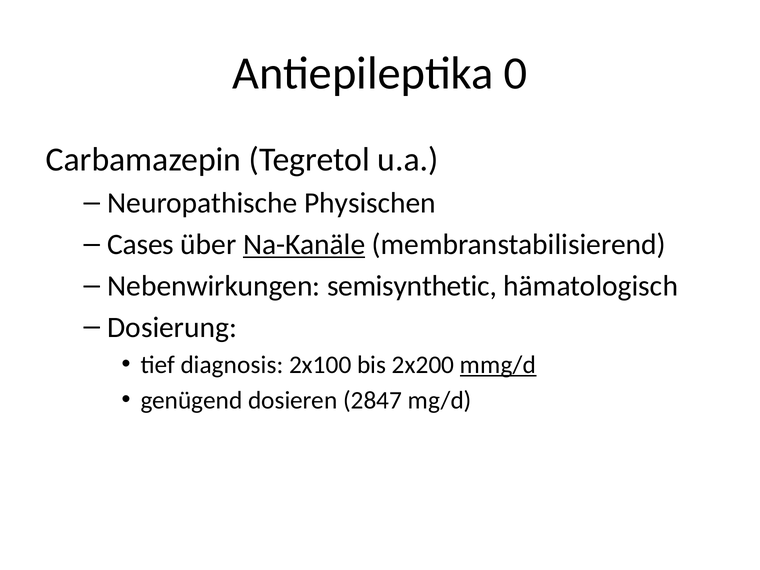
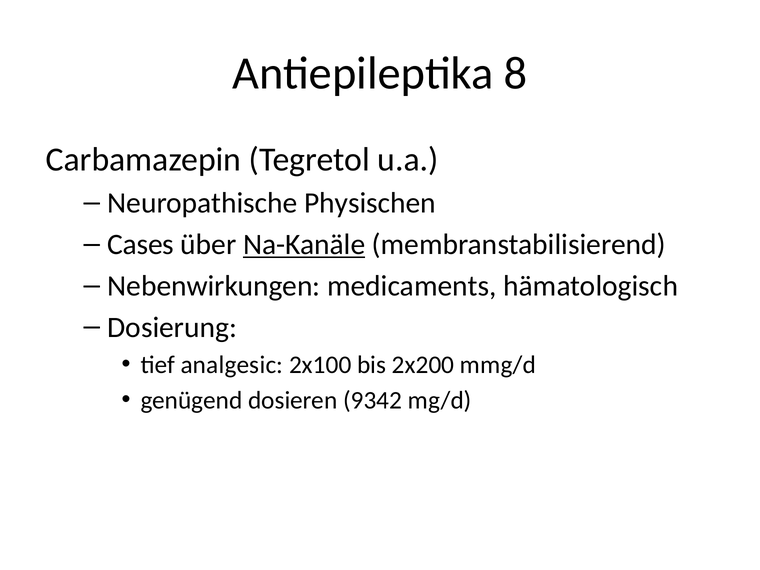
0: 0 -> 8
semisynthetic: semisynthetic -> medicaments
diagnosis: diagnosis -> analgesic
mmg/d underline: present -> none
2847: 2847 -> 9342
